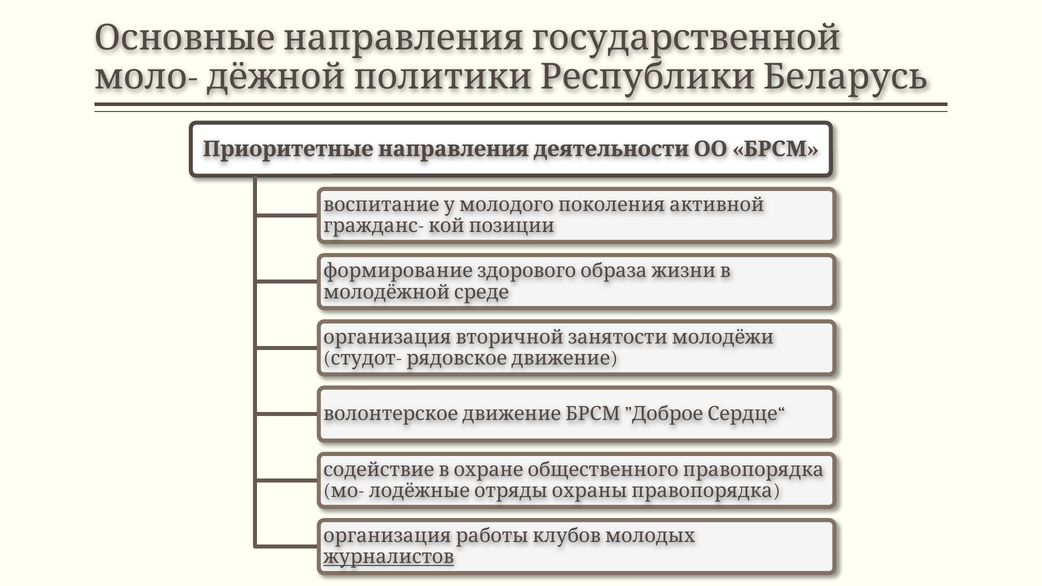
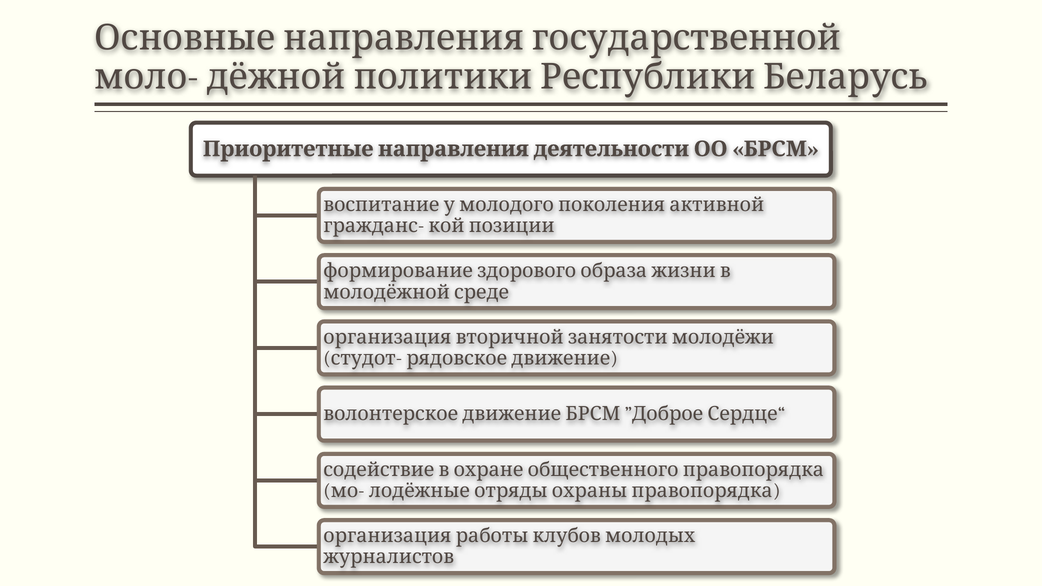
журналистов underline: present -> none
